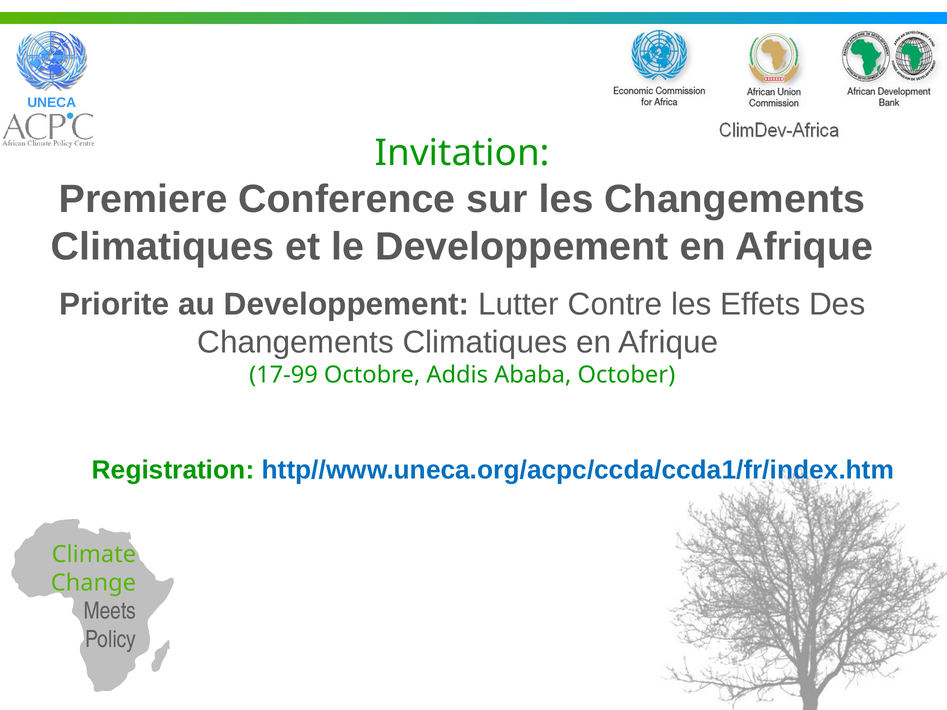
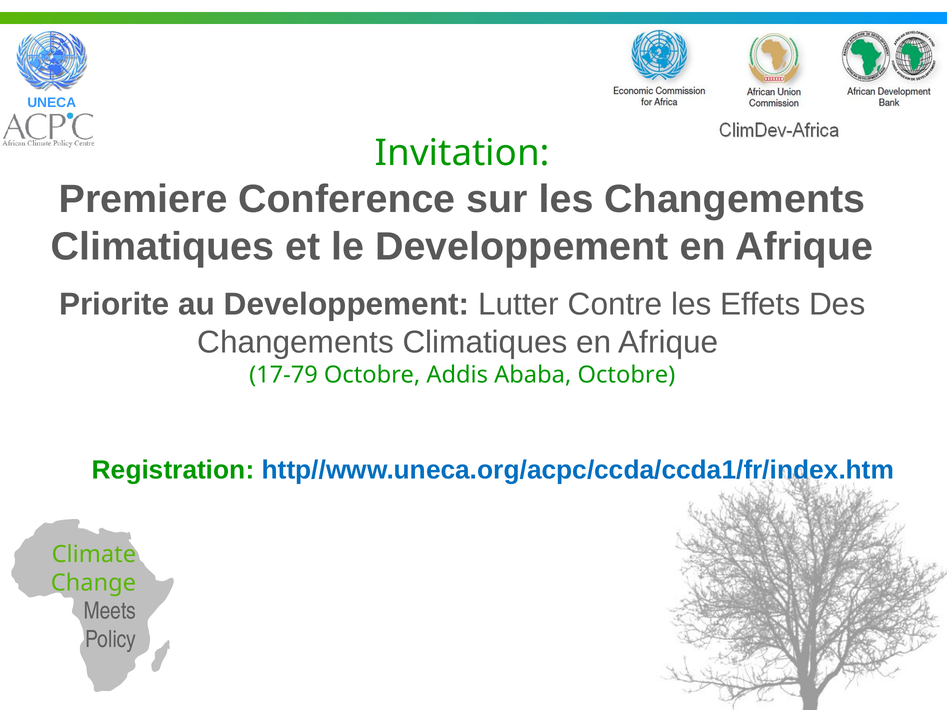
17-99: 17-99 -> 17-79
Ababa October: October -> Octobre
